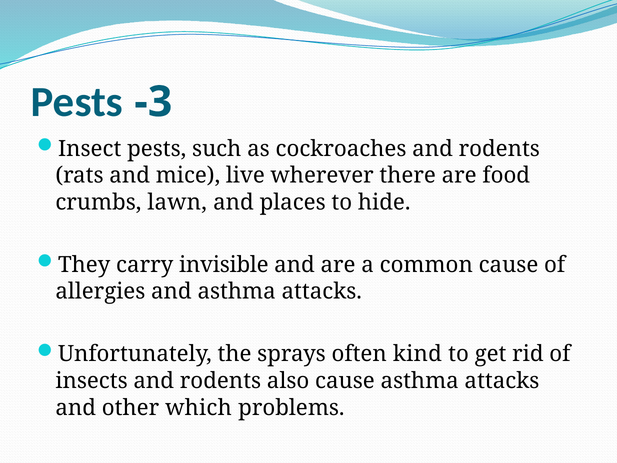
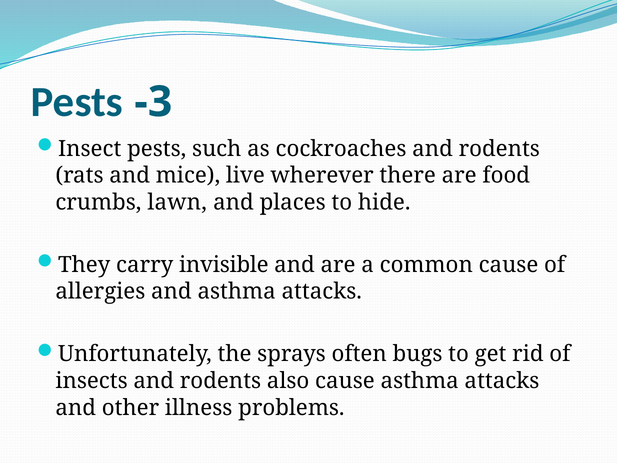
kind: kind -> bugs
which: which -> illness
